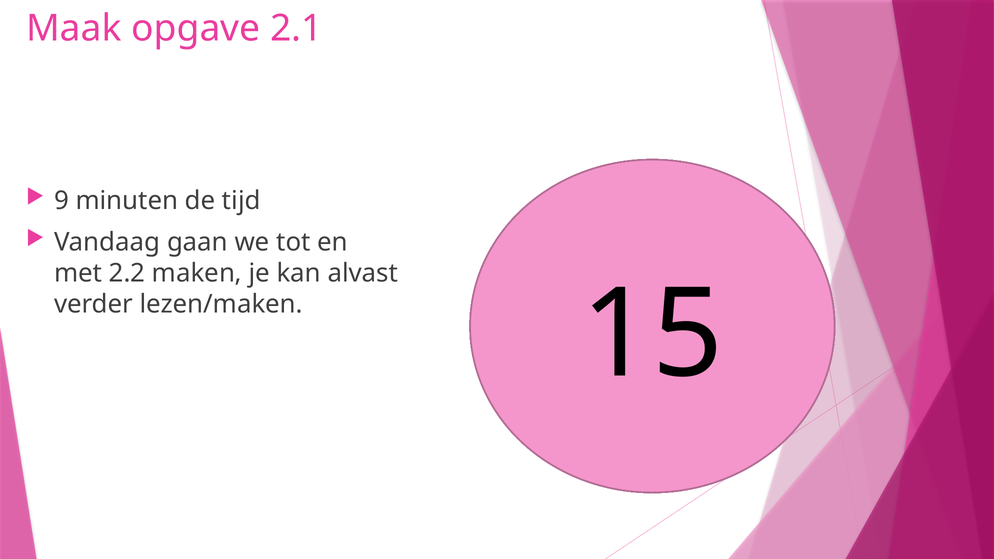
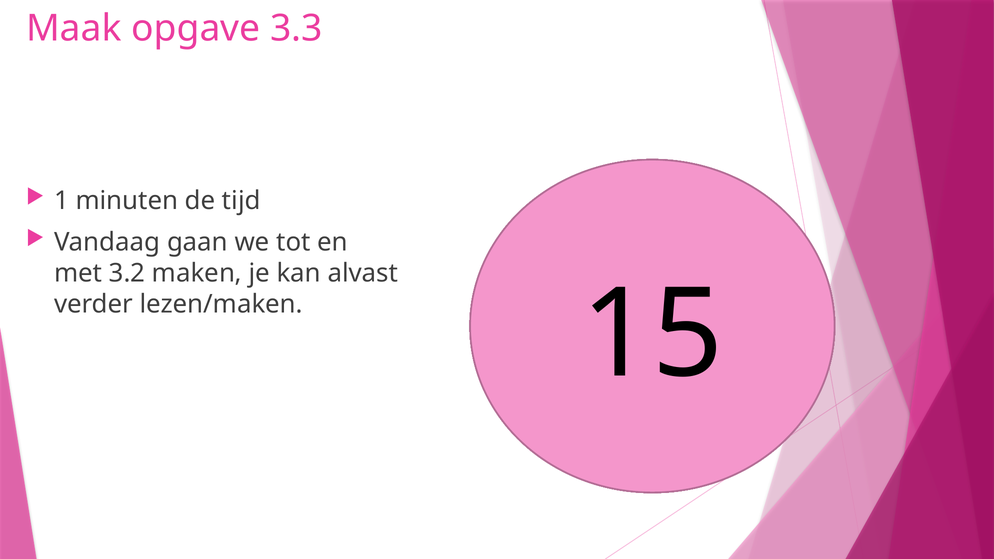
2.1: 2.1 -> 3.3
9: 9 -> 1
2.2: 2.2 -> 3.2
